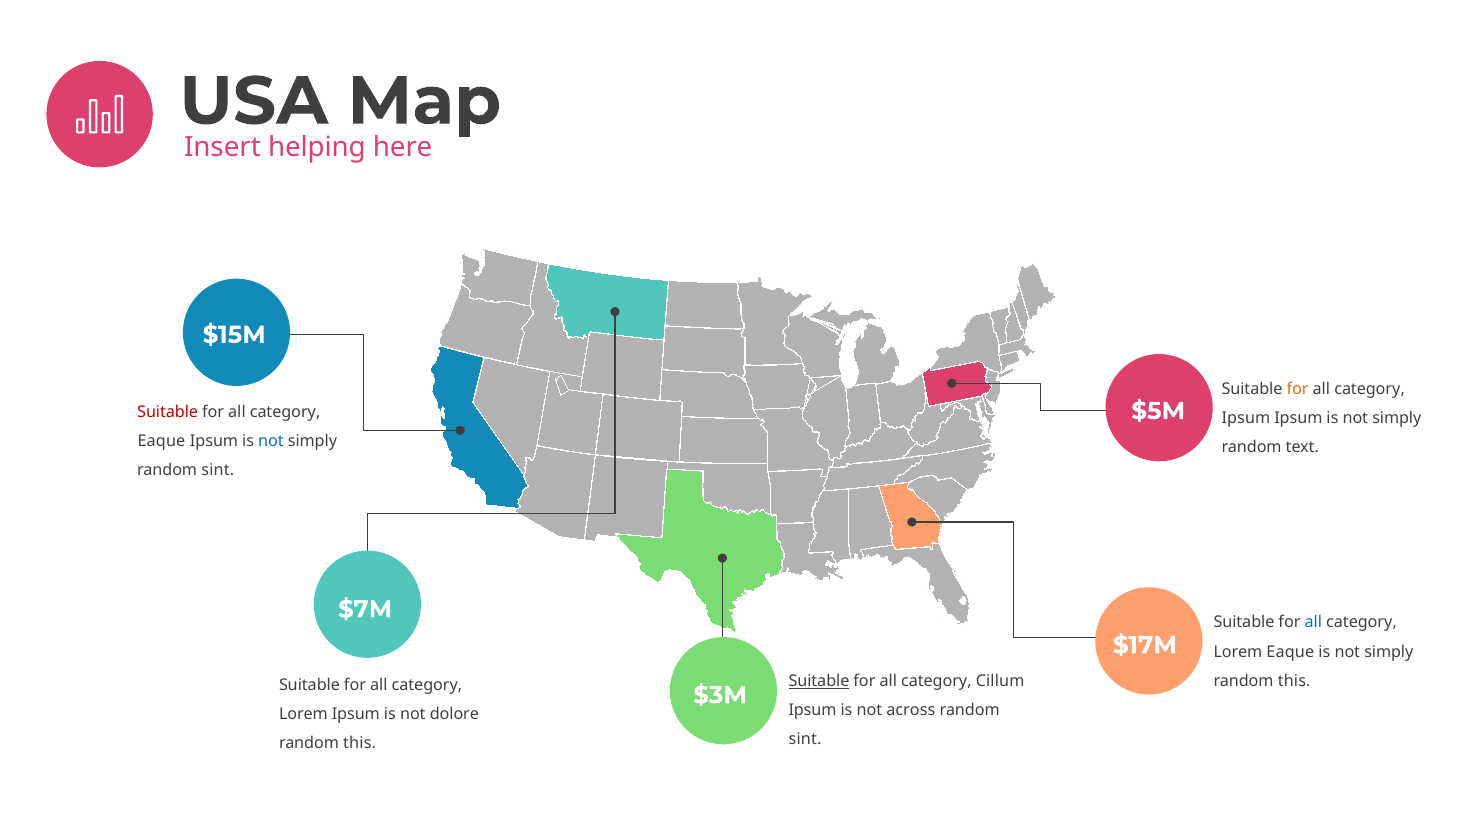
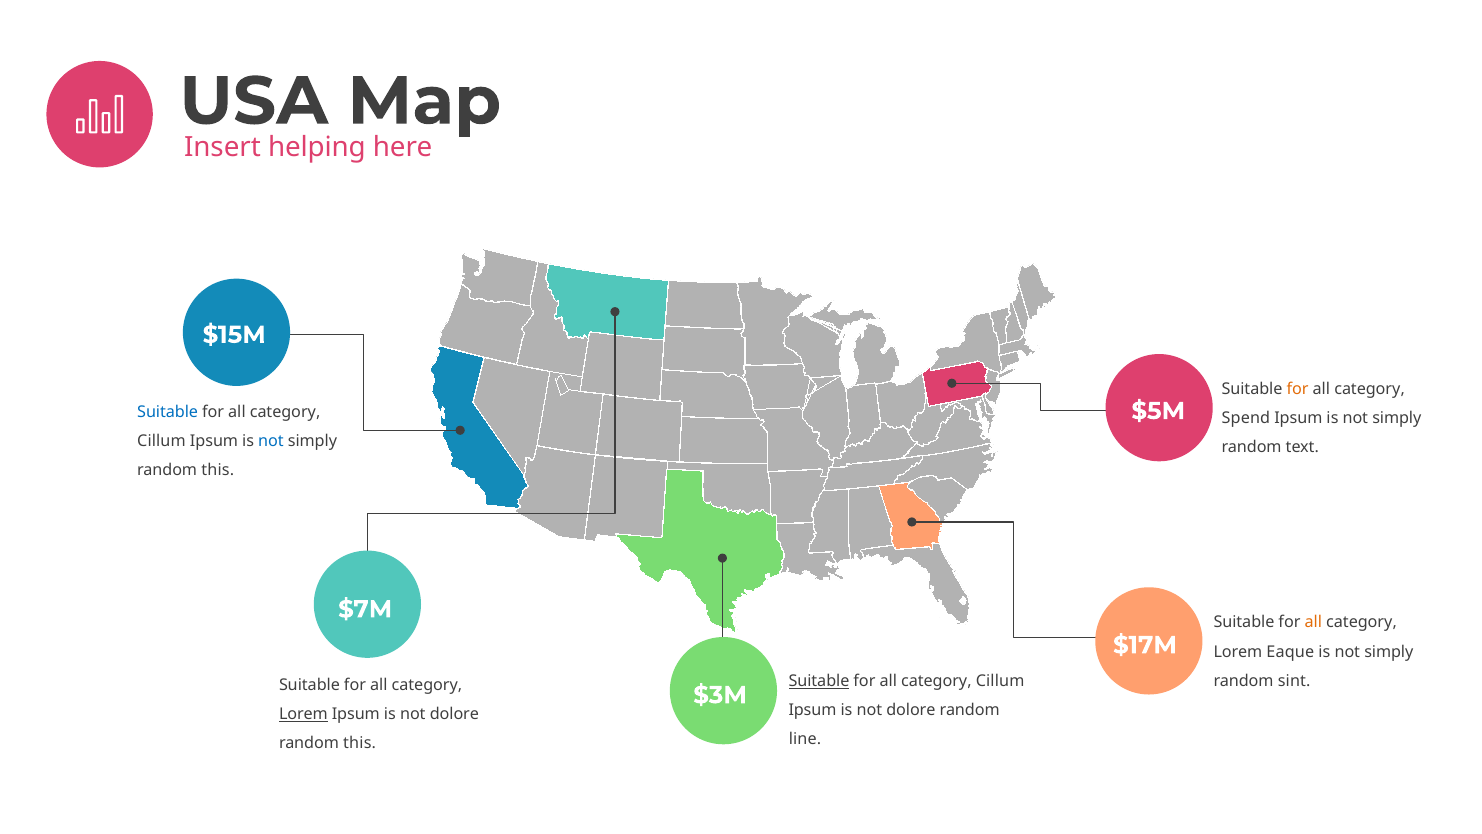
Suitable at (168, 412) colour: red -> blue
Ipsum at (1246, 418): Ipsum -> Spend
Eaque at (161, 441): Eaque -> Cillum
sint at (218, 470): sint -> this
all at (1313, 622) colour: blue -> orange
this at (1294, 681): this -> sint
across at (911, 710): across -> dolore
Lorem at (303, 714) underline: none -> present
sint at (805, 739): sint -> line
